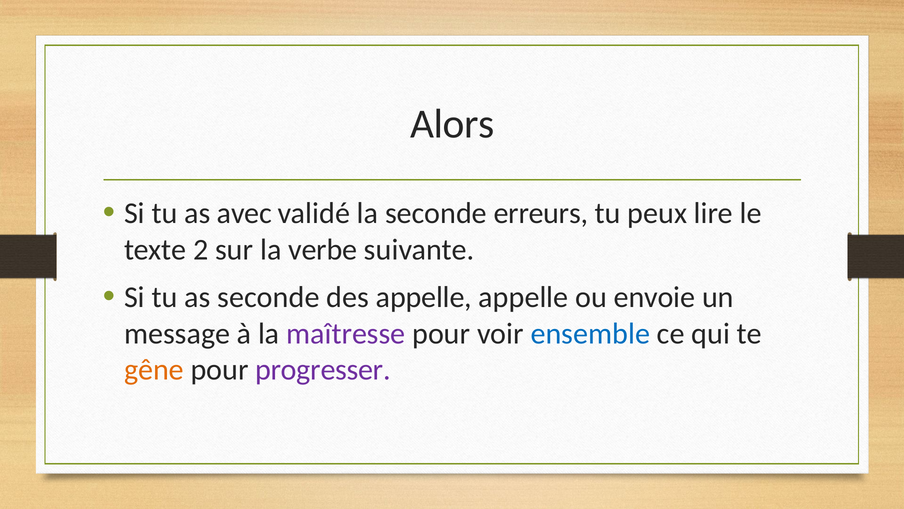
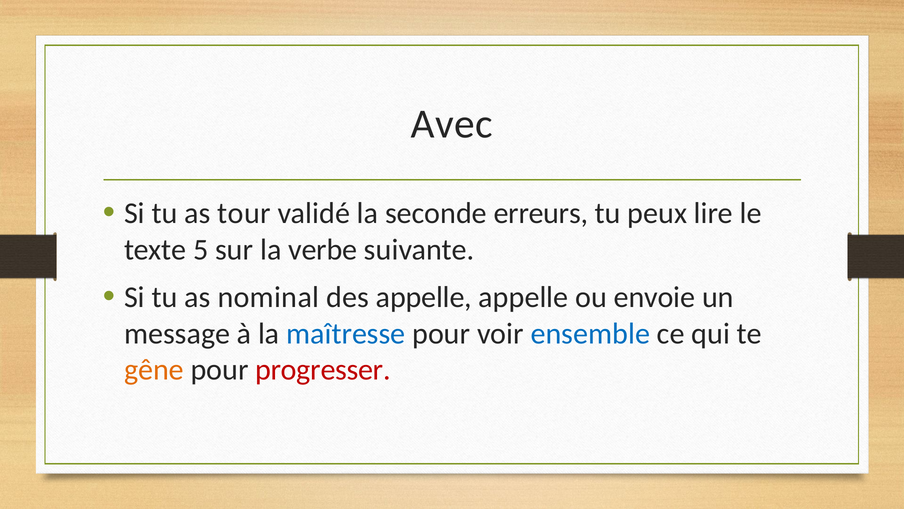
Alors: Alors -> Avec
avec: avec -> tour
2: 2 -> 5
as seconde: seconde -> nominal
maîtresse colour: purple -> blue
progresser colour: purple -> red
